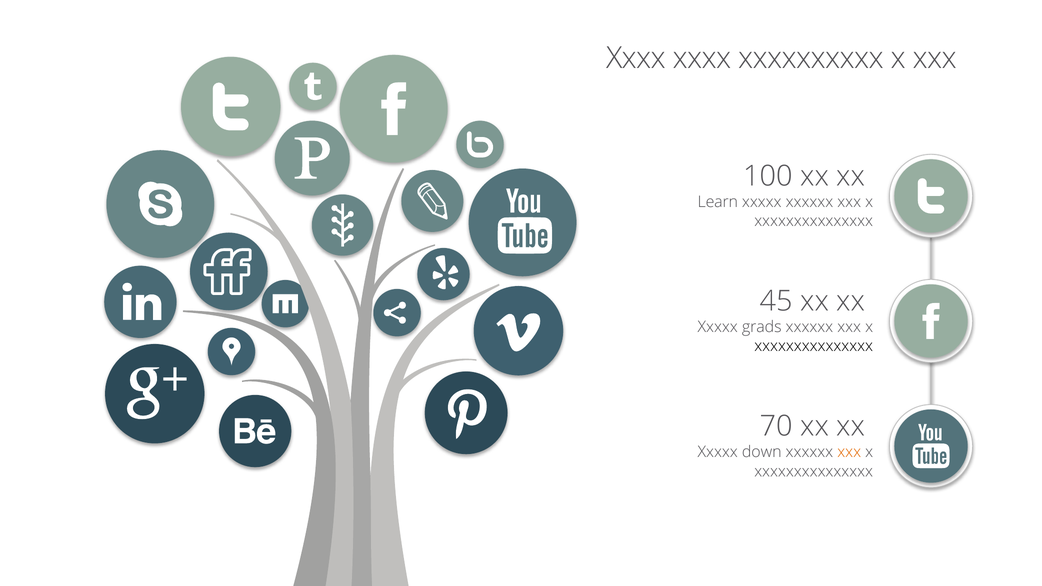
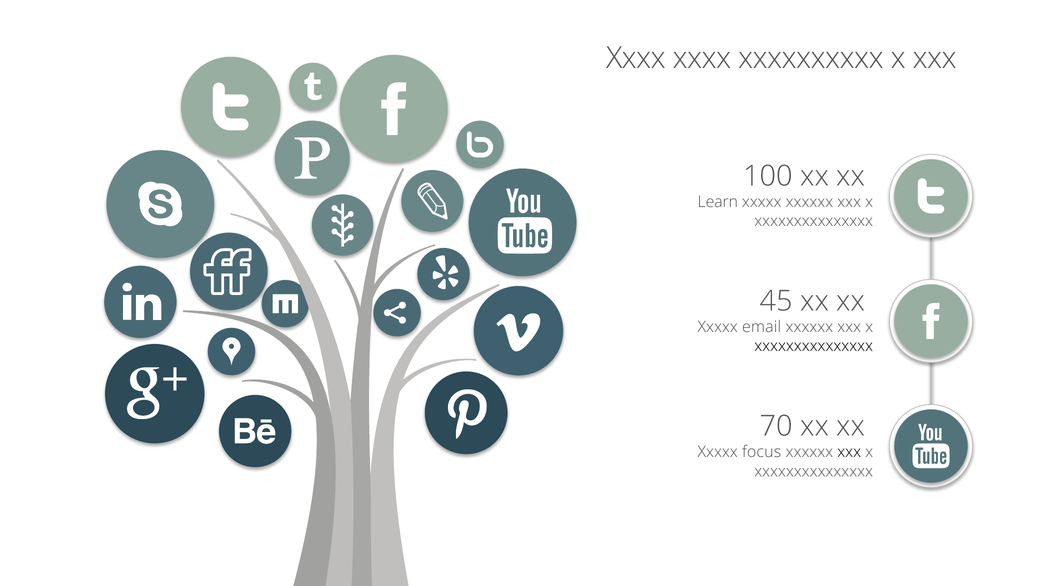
grads: grads -> email
down: down -> focus
xxx at (849, 452) colour: orange -> black
